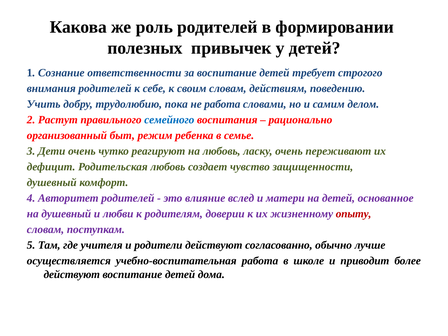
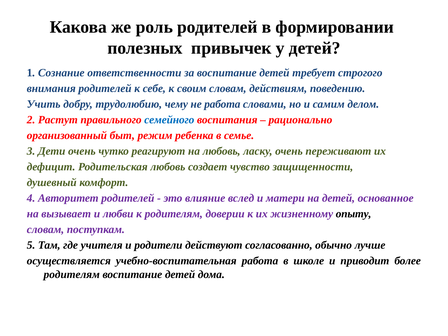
пока: пока -> чему
на душевный: душевный -> вызывает
опыту colour: red -> black
действуют at (72, 274): действуют -> родителям
